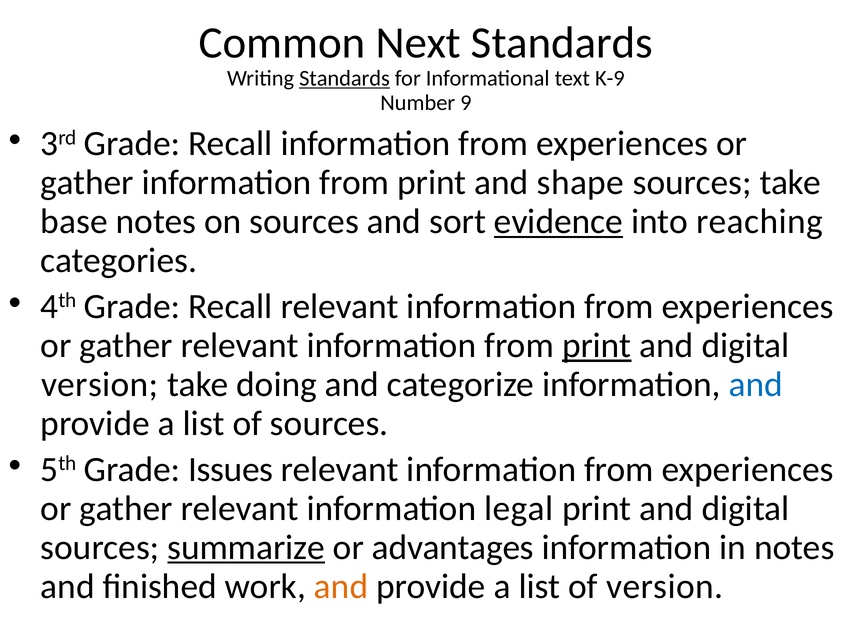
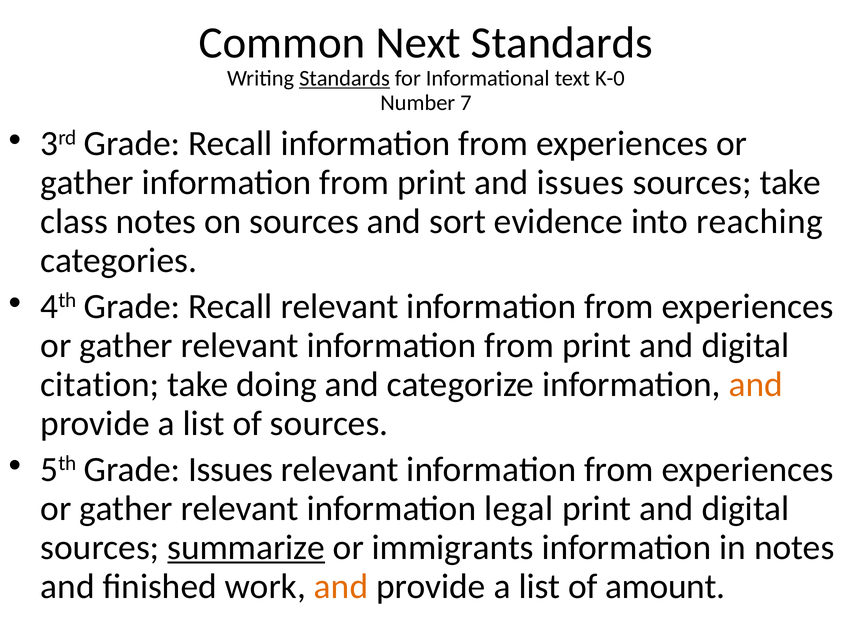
K-9: K-9 -> K-0
9: 9 -> 7
and shape: shape -> issues
base: base -> class
evidence underline: present -> none
print at (597, 346) underline: present -> none
version at (100, 385): version -> citation
and at (756, 385) colour: blue -> orange
advantages: advantages -> immigrants
of version: version -> amount
